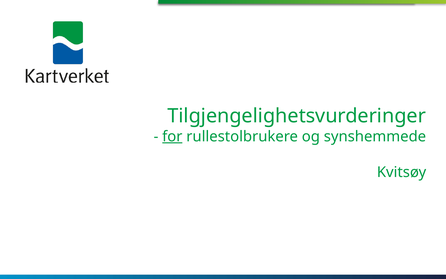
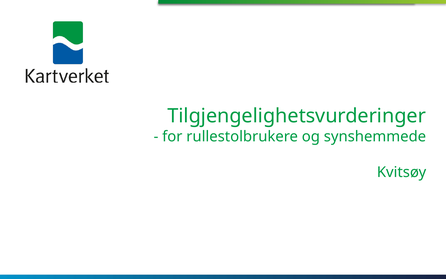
for underline: present -> none
